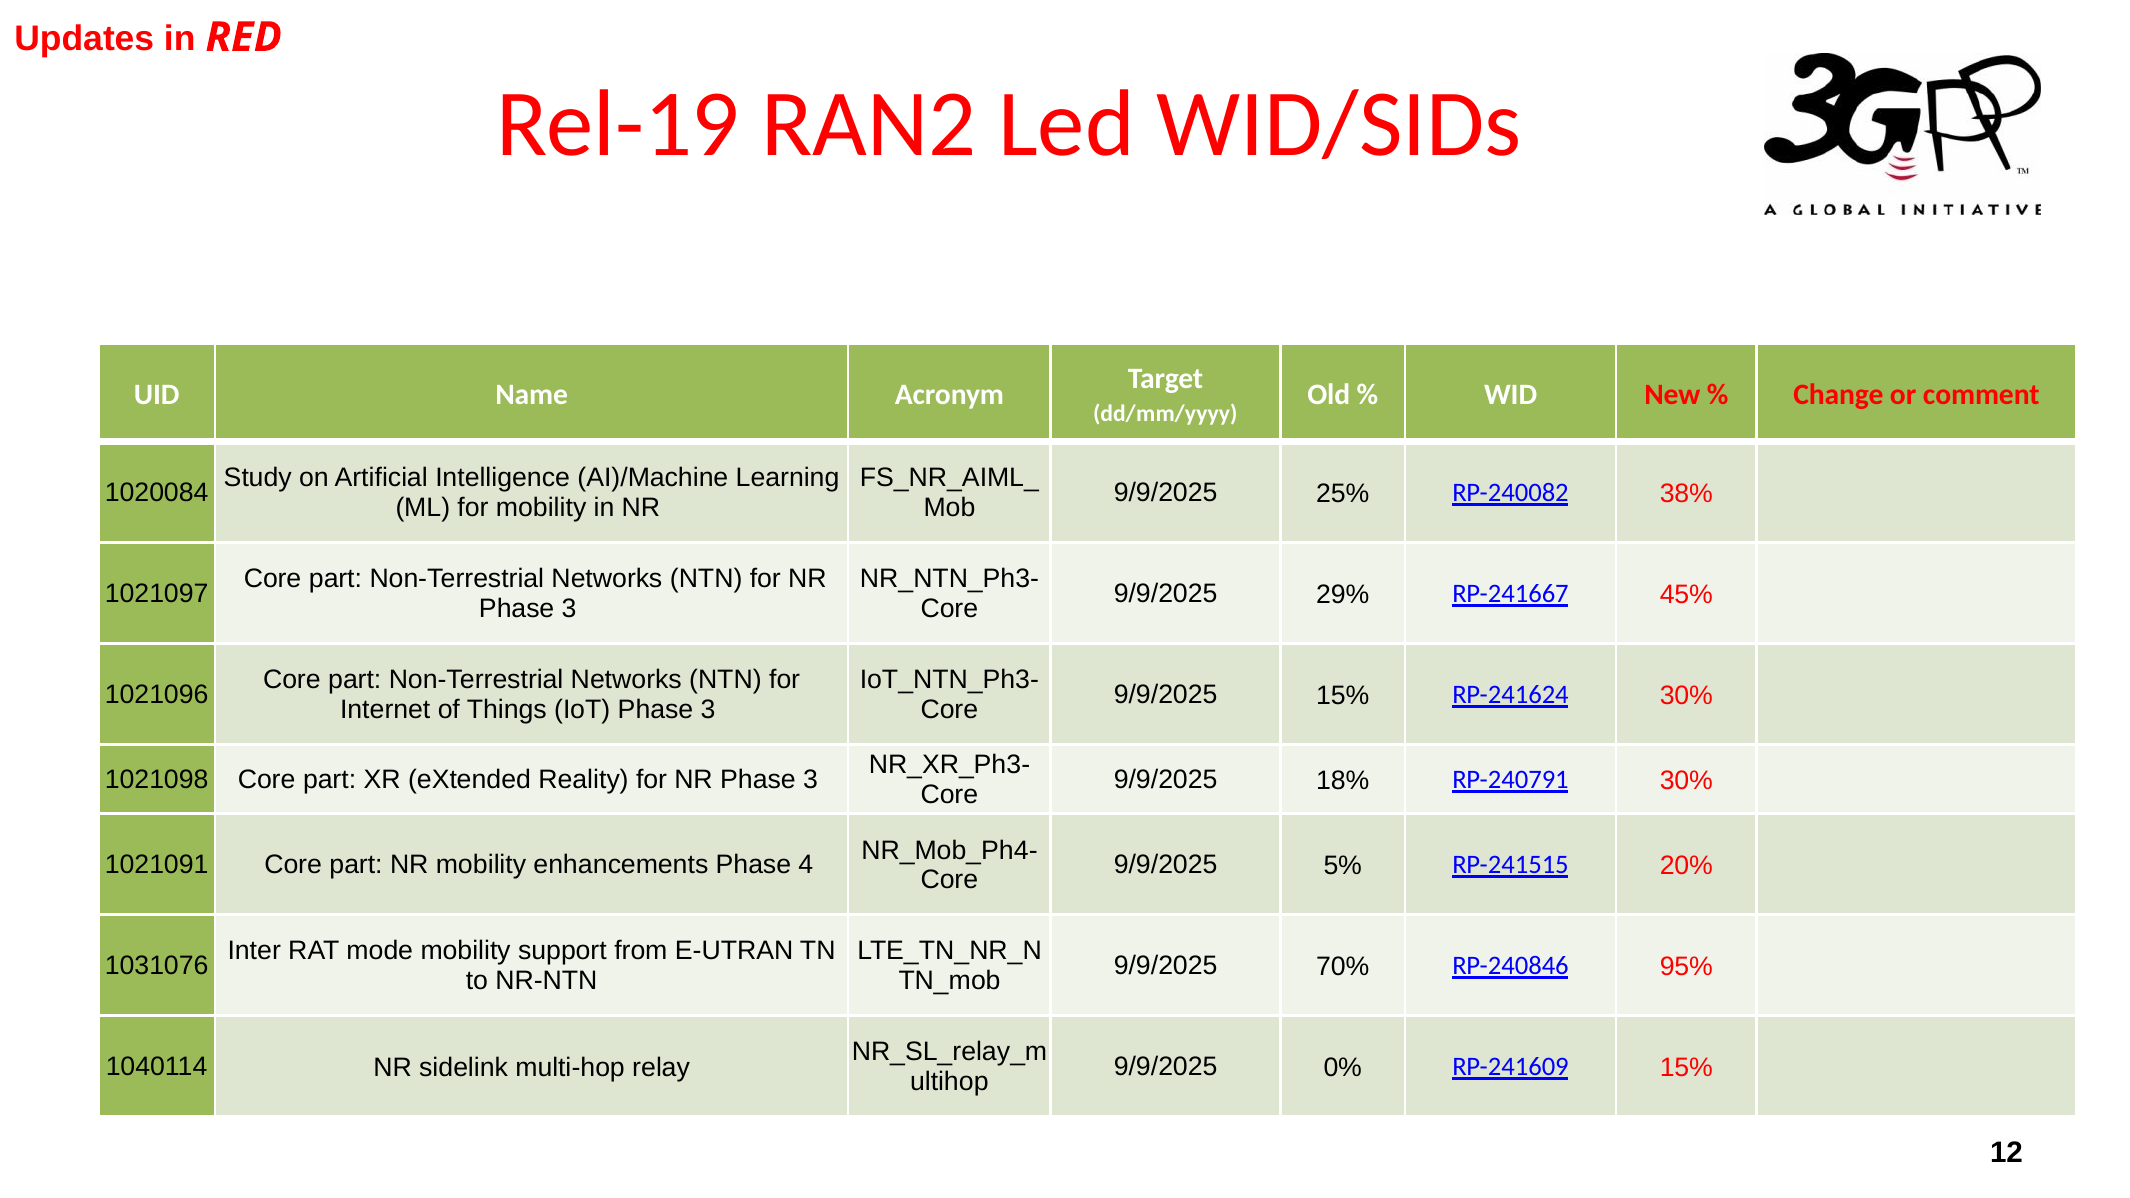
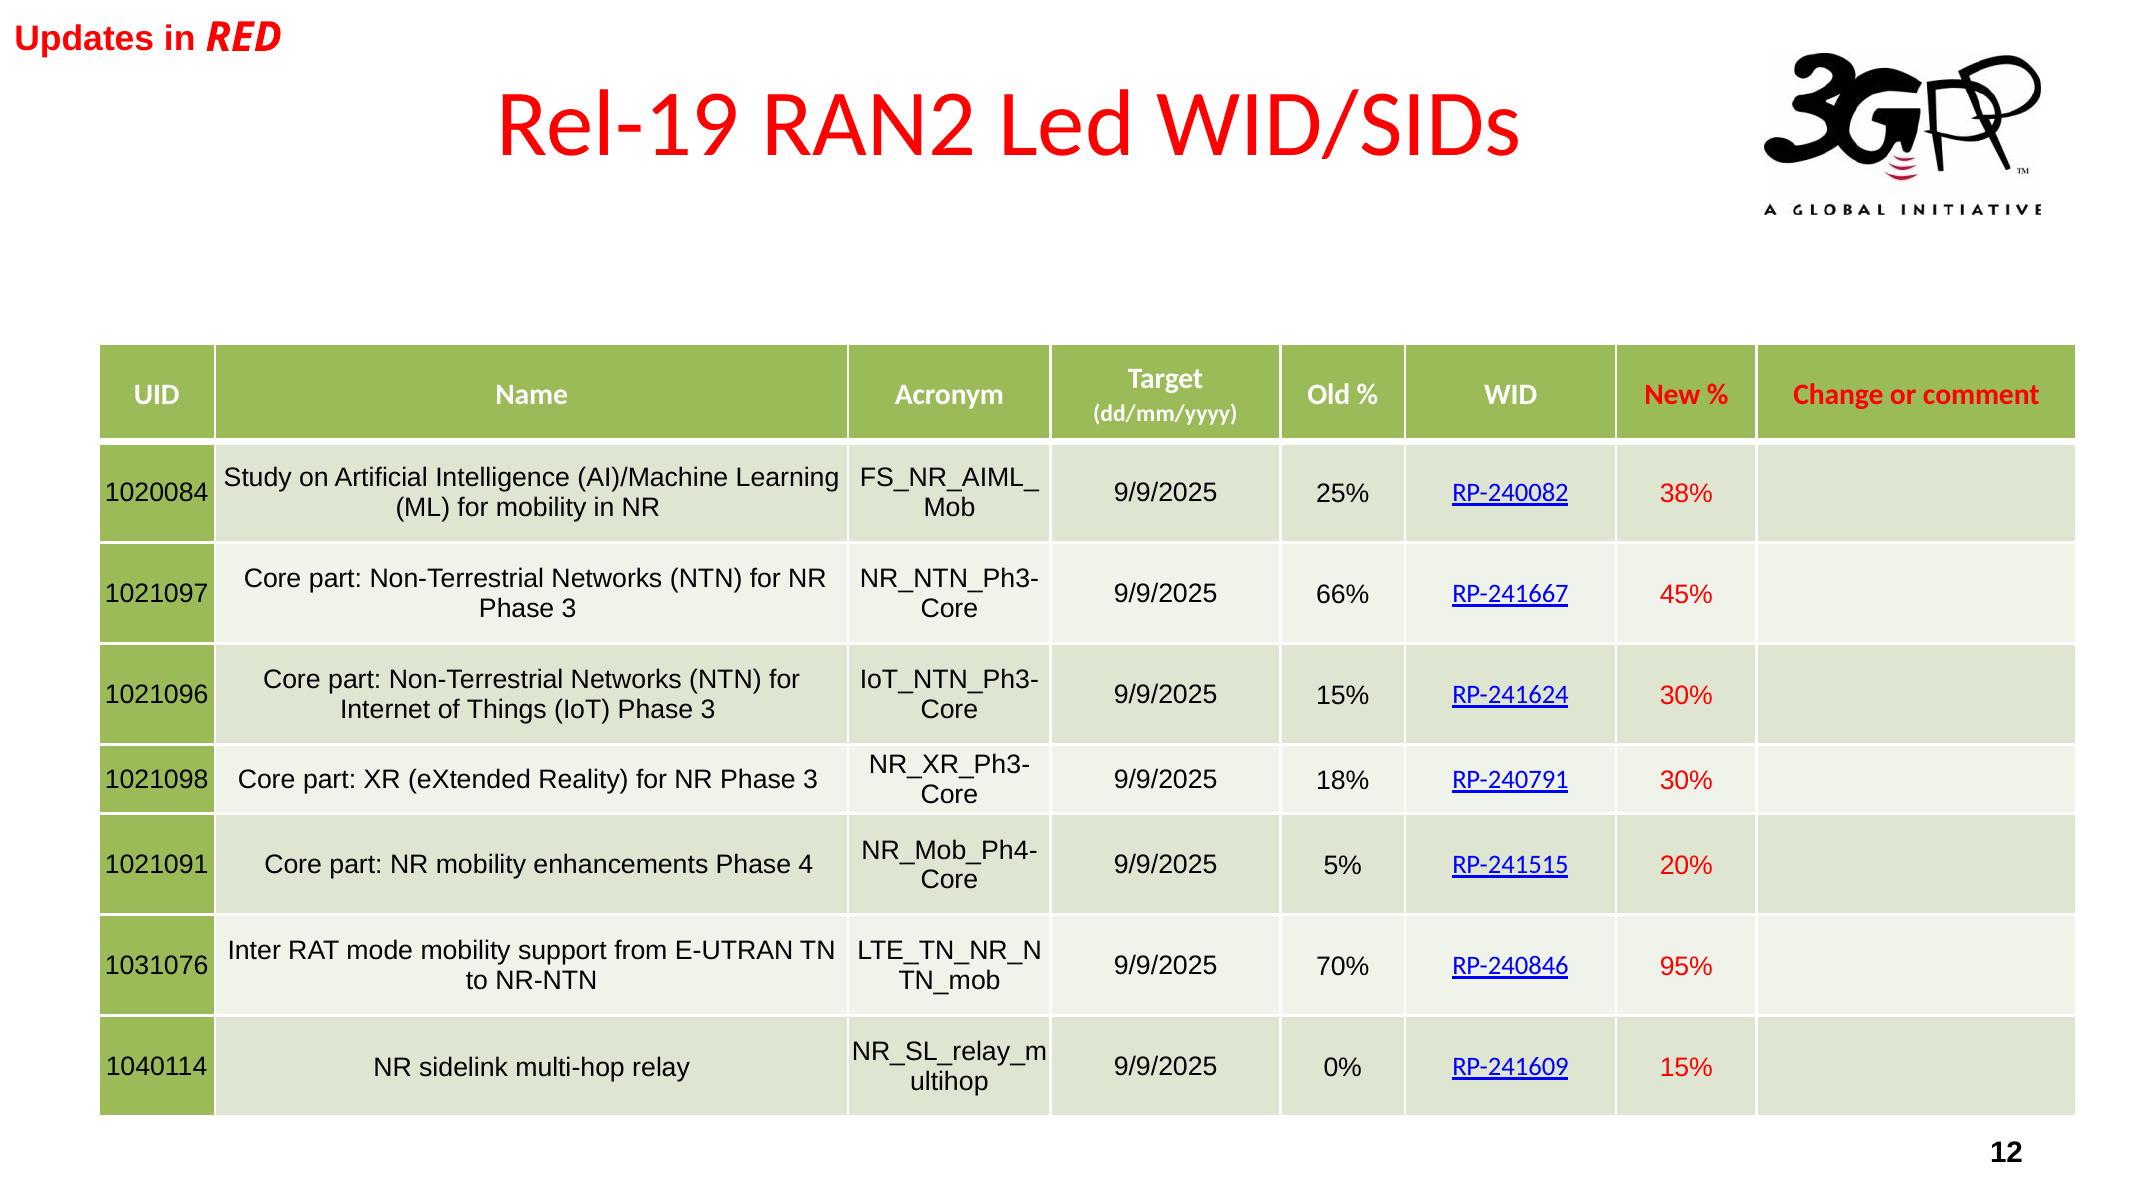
29%: 29% -> 66%
